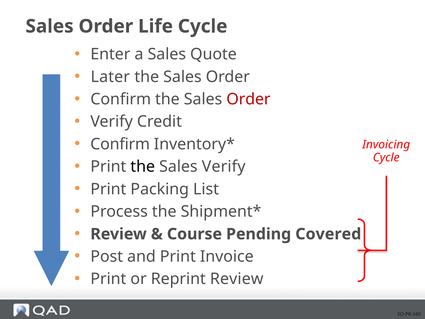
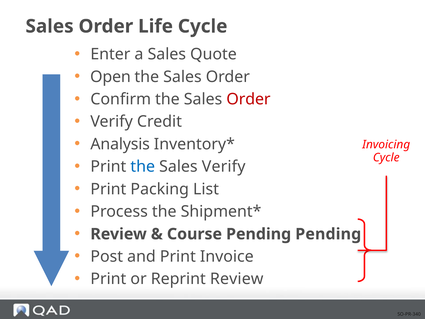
Later: Later -> Open
Confirm at (120, 144): Confirm -> Analysis
the at (143, 167) colour: black -> blue
Pending Covered: Covered -> Pending
